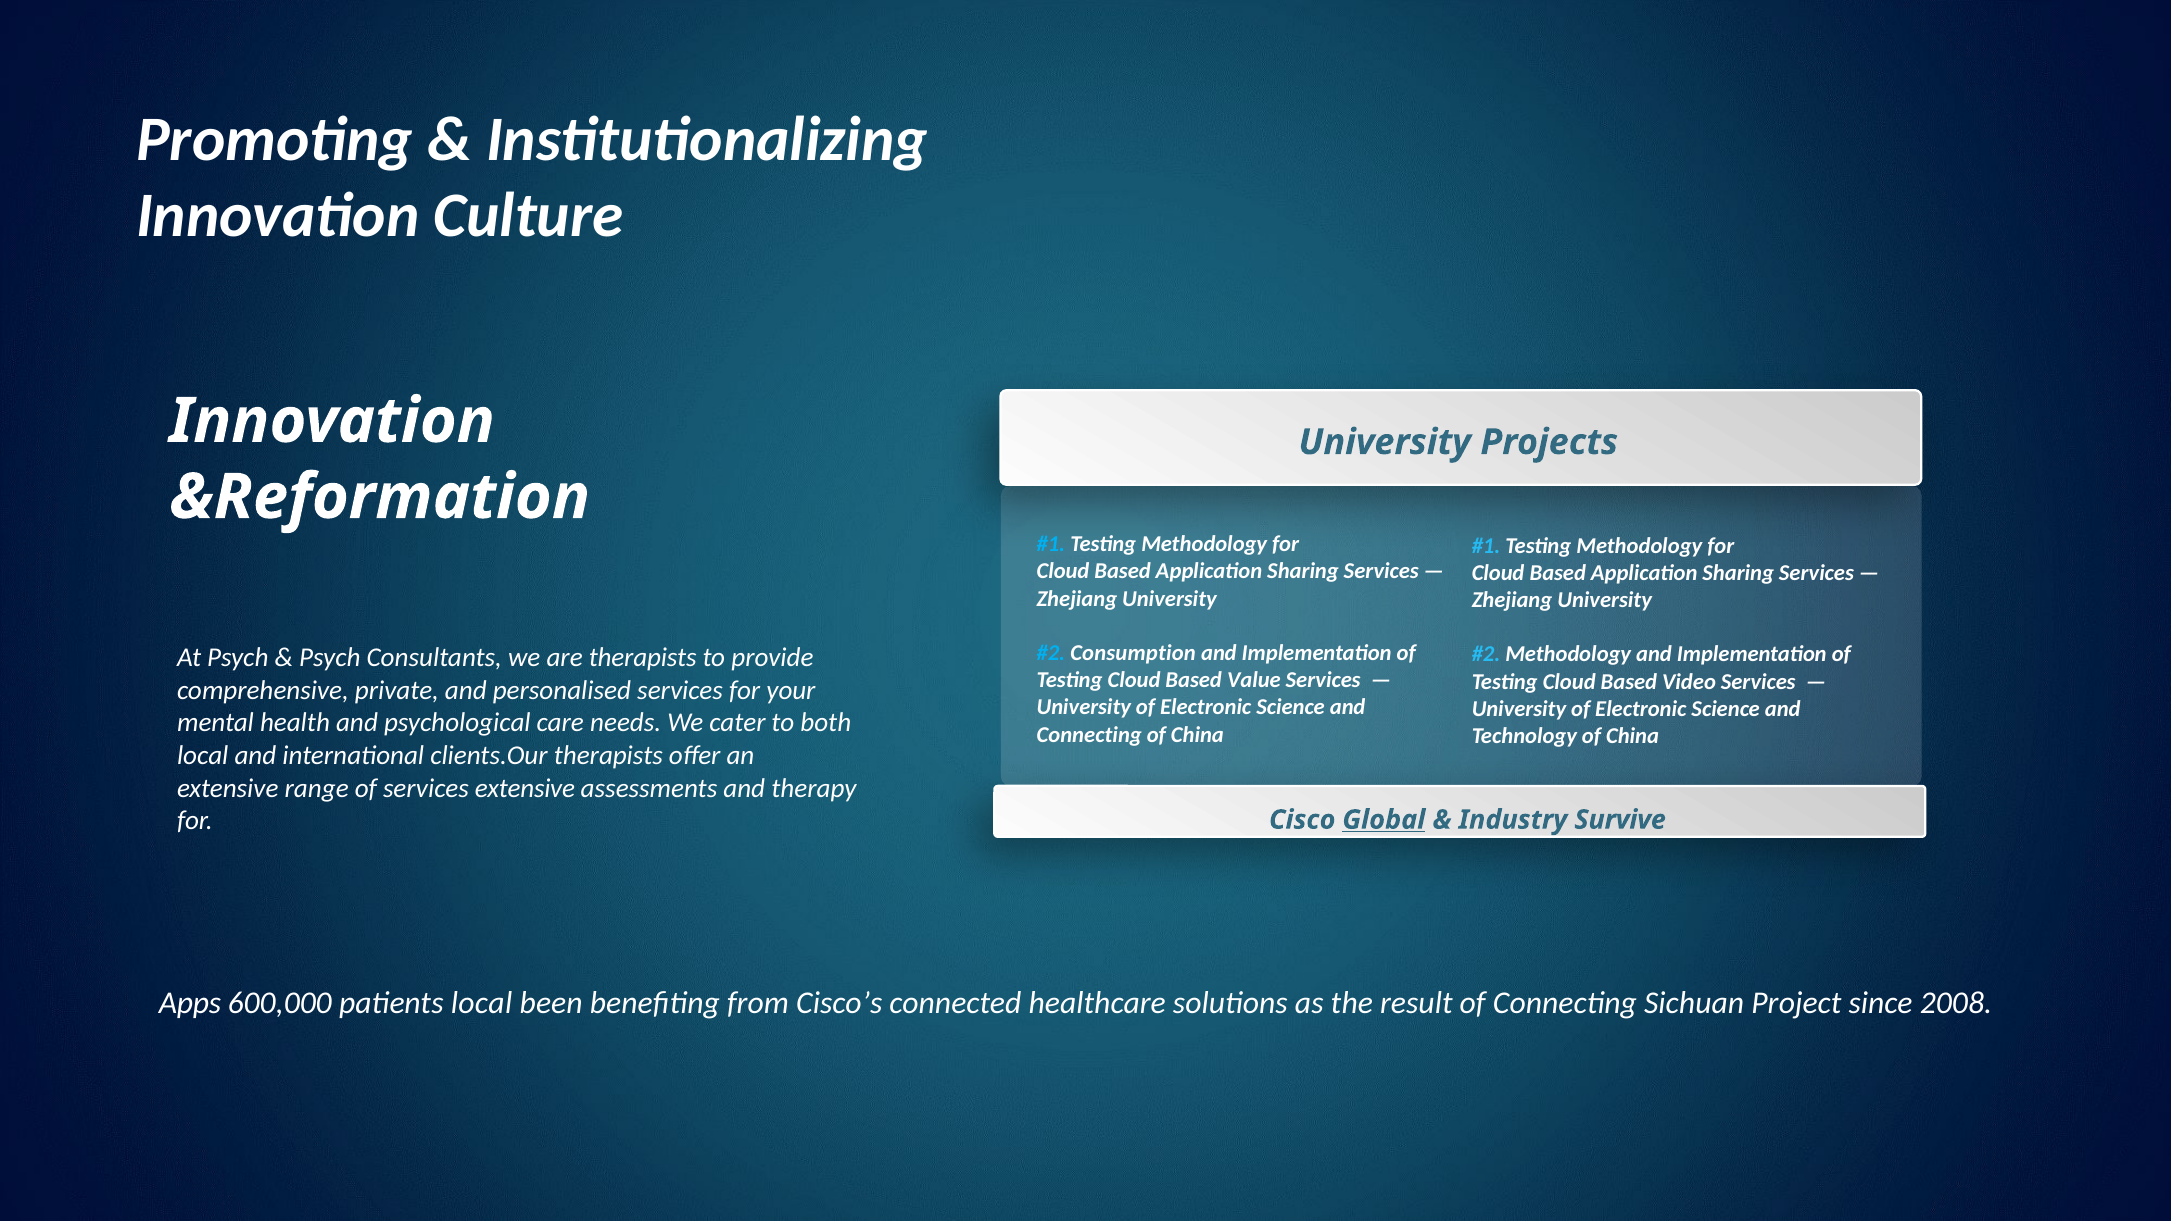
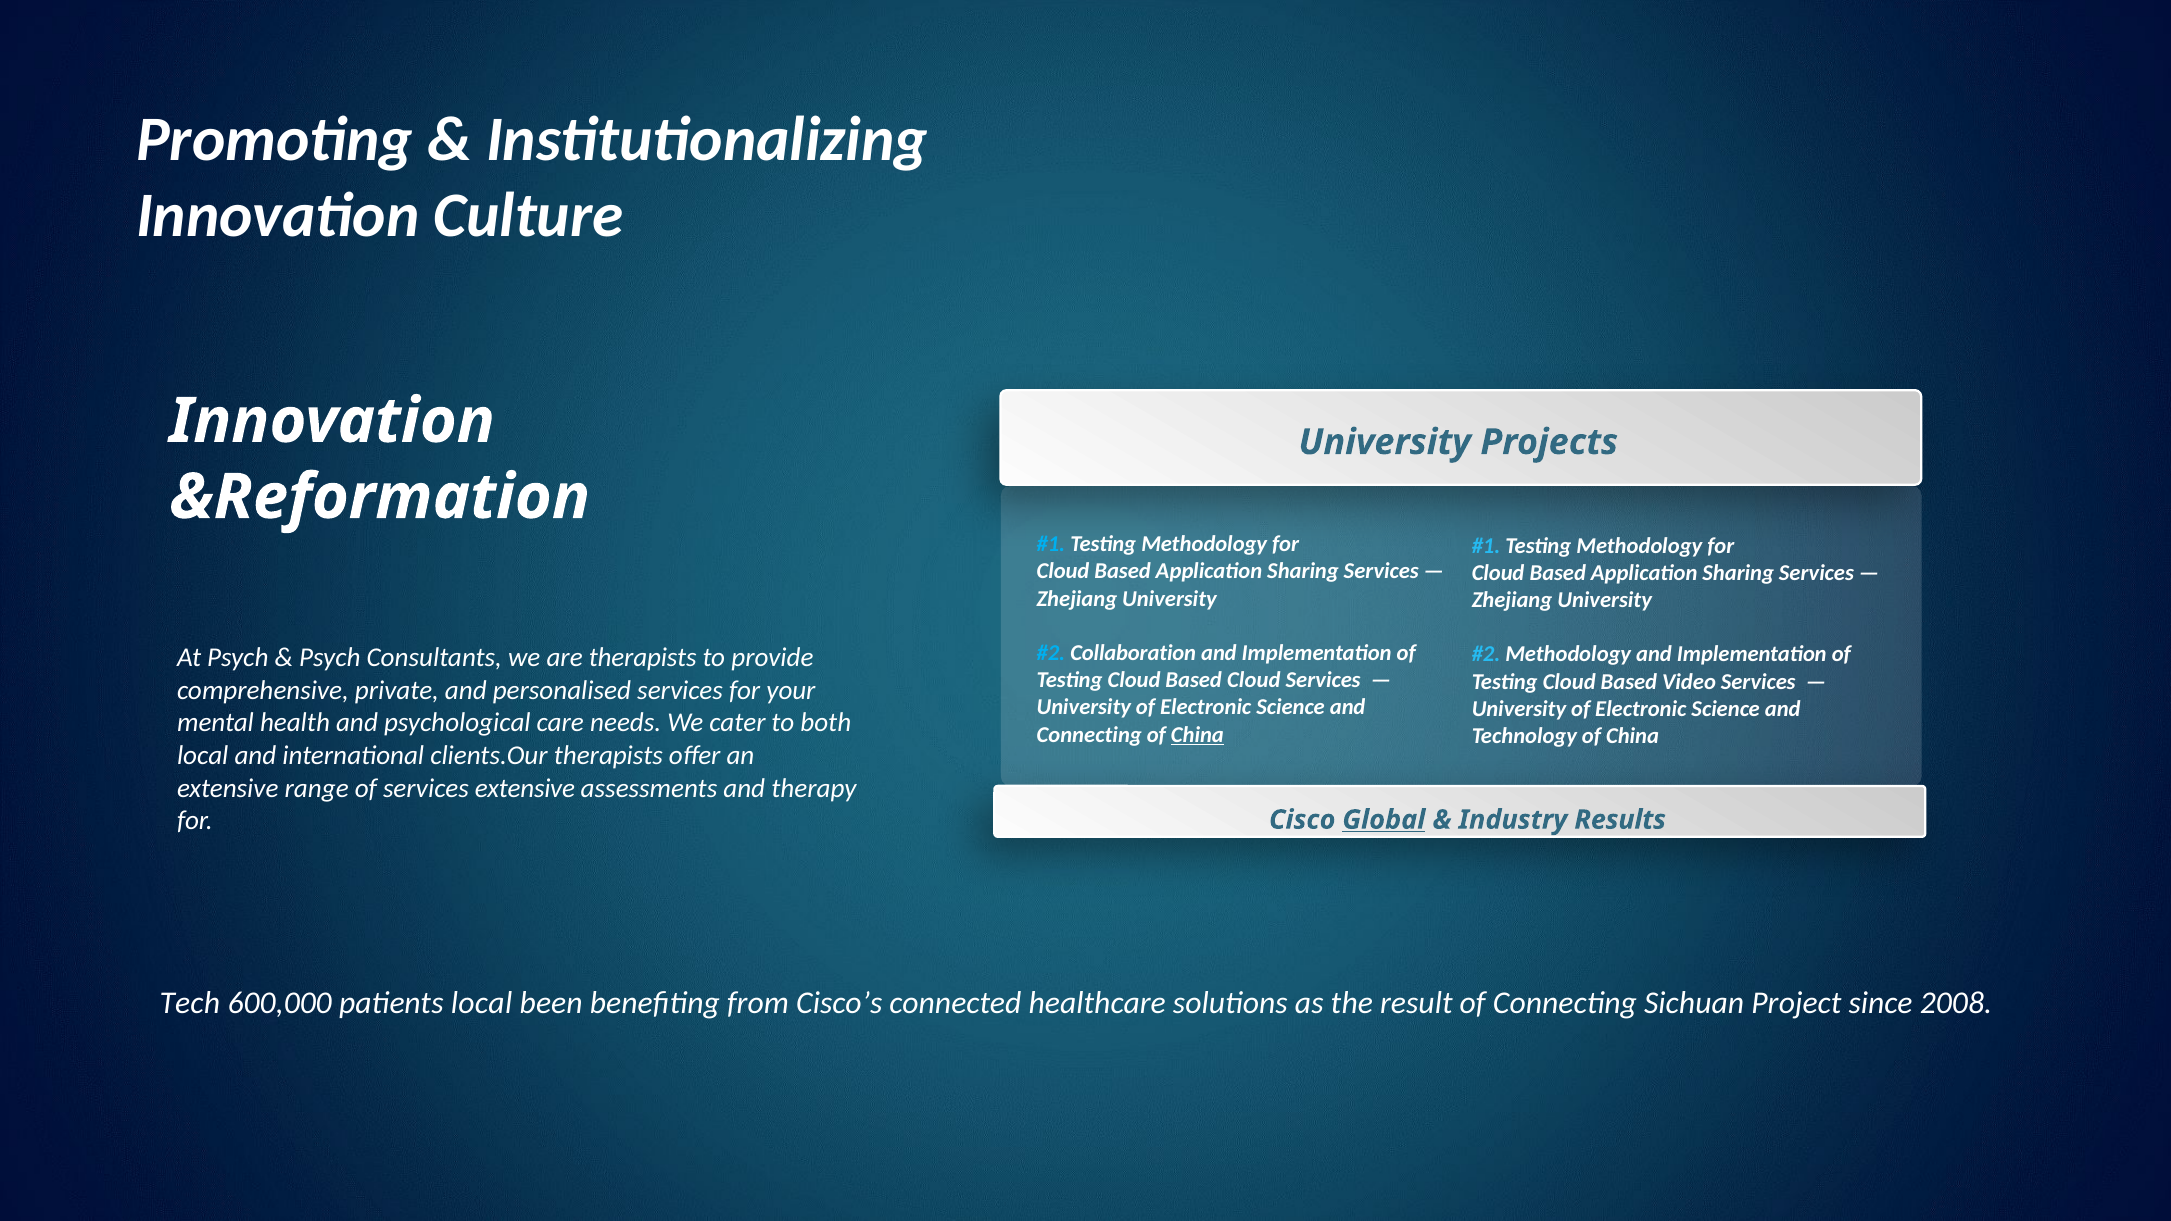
Consumption: Consumption -> Collaboration
Based Value: Value -> Cloud
China at (1197, 735) underline: none -> present
Survive: Survive -> Results
Apps: Apps -> Tech
